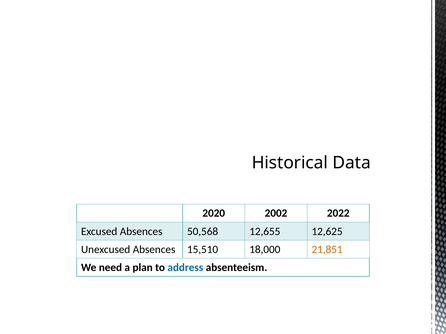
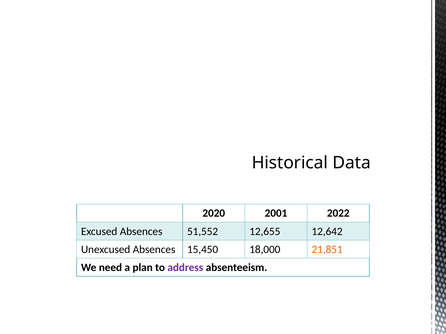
2002: 2002 -> 2001
50,568: 50,568 -> 51,552
12,625: 12,625 -> 12,642
15,510: 15,510 -> 15,450
address colour: blue -> purple
